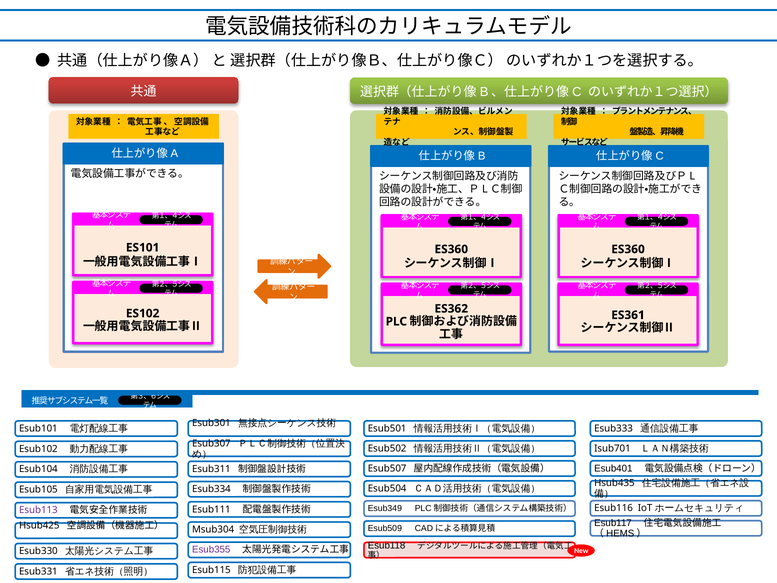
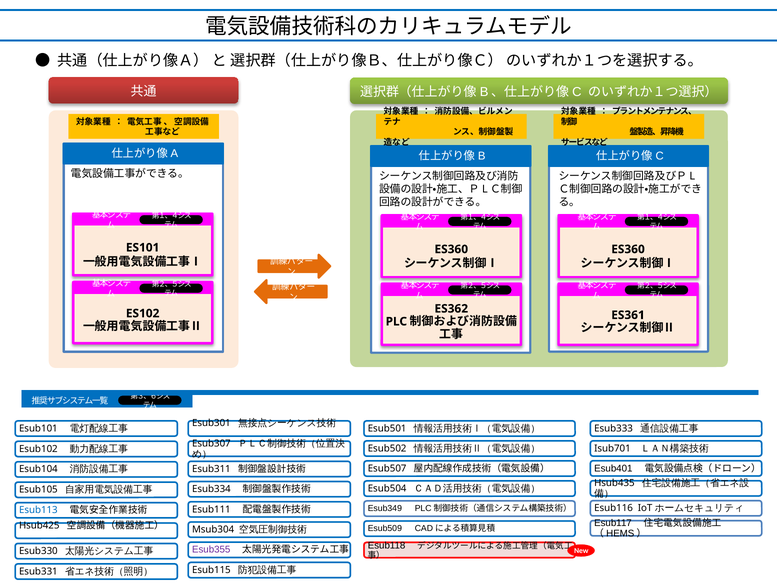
Esub113 colour: purple -> blue
